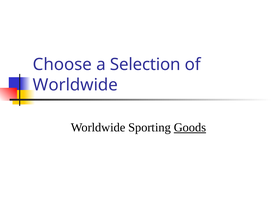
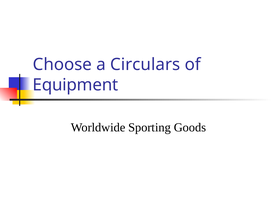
Selection: Selection -> Circulars
Worldwide at (75, 85): Worldwide -> Equipment
Goods underline: present -> none
